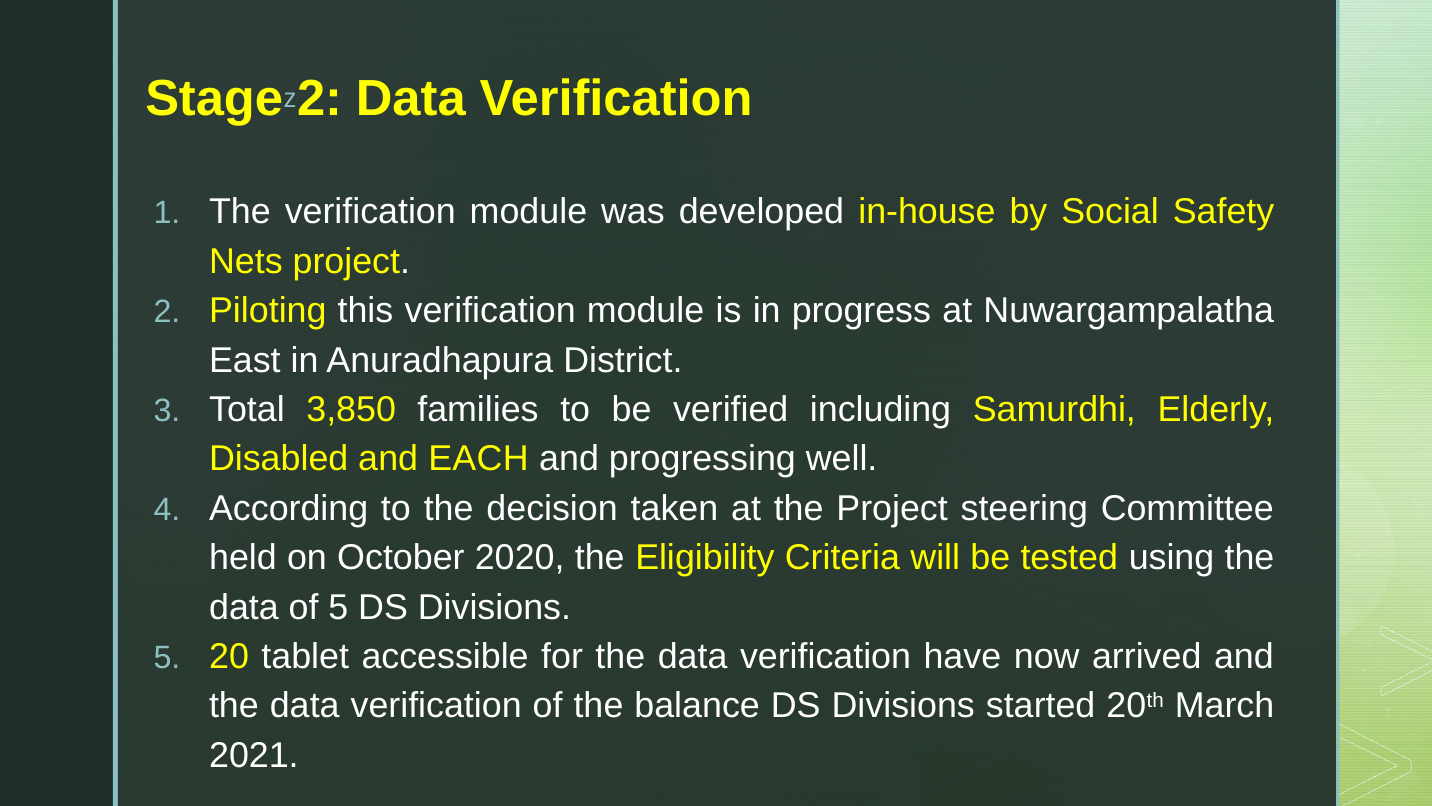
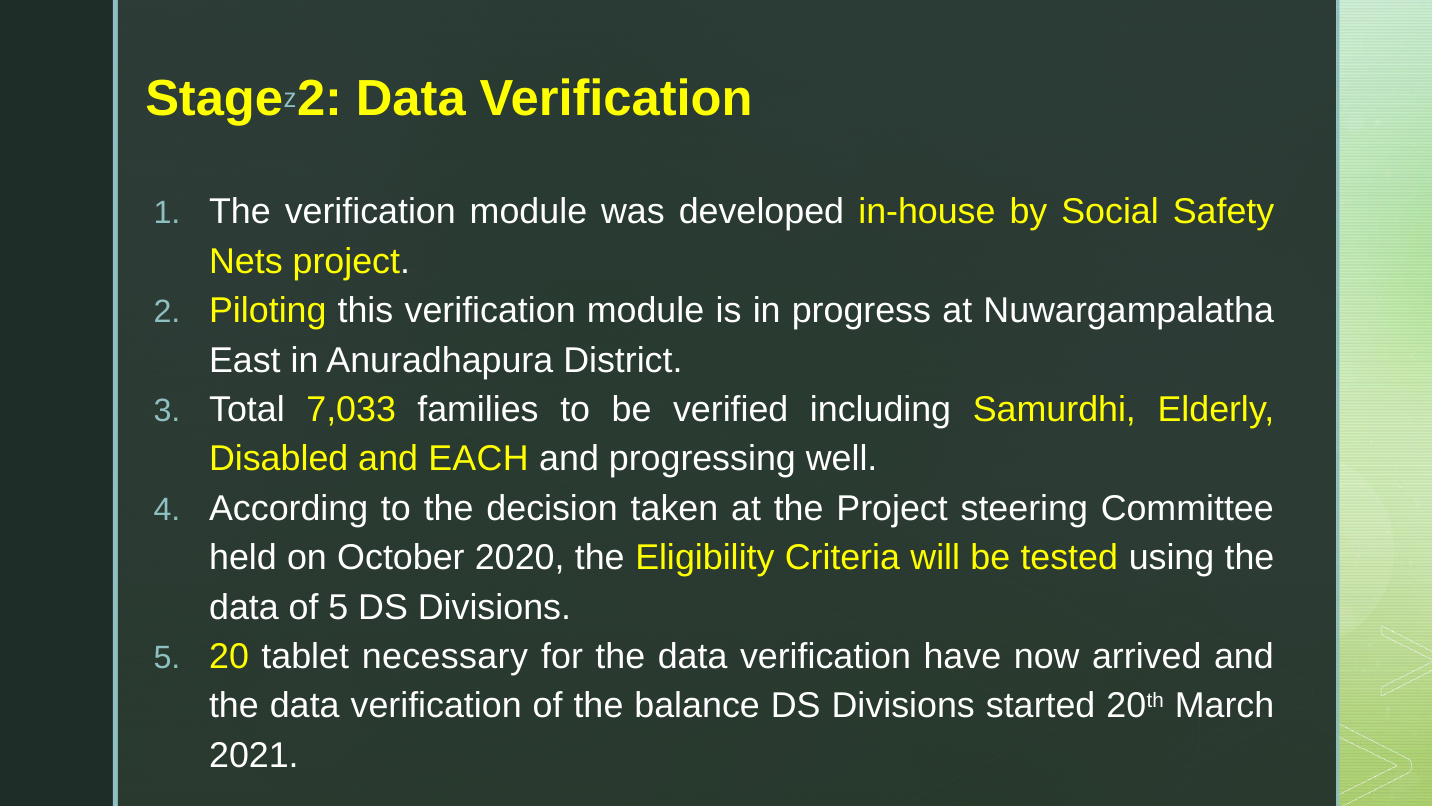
3,850: 3,850 -> 7,033
accessible: accessible -> necessary
